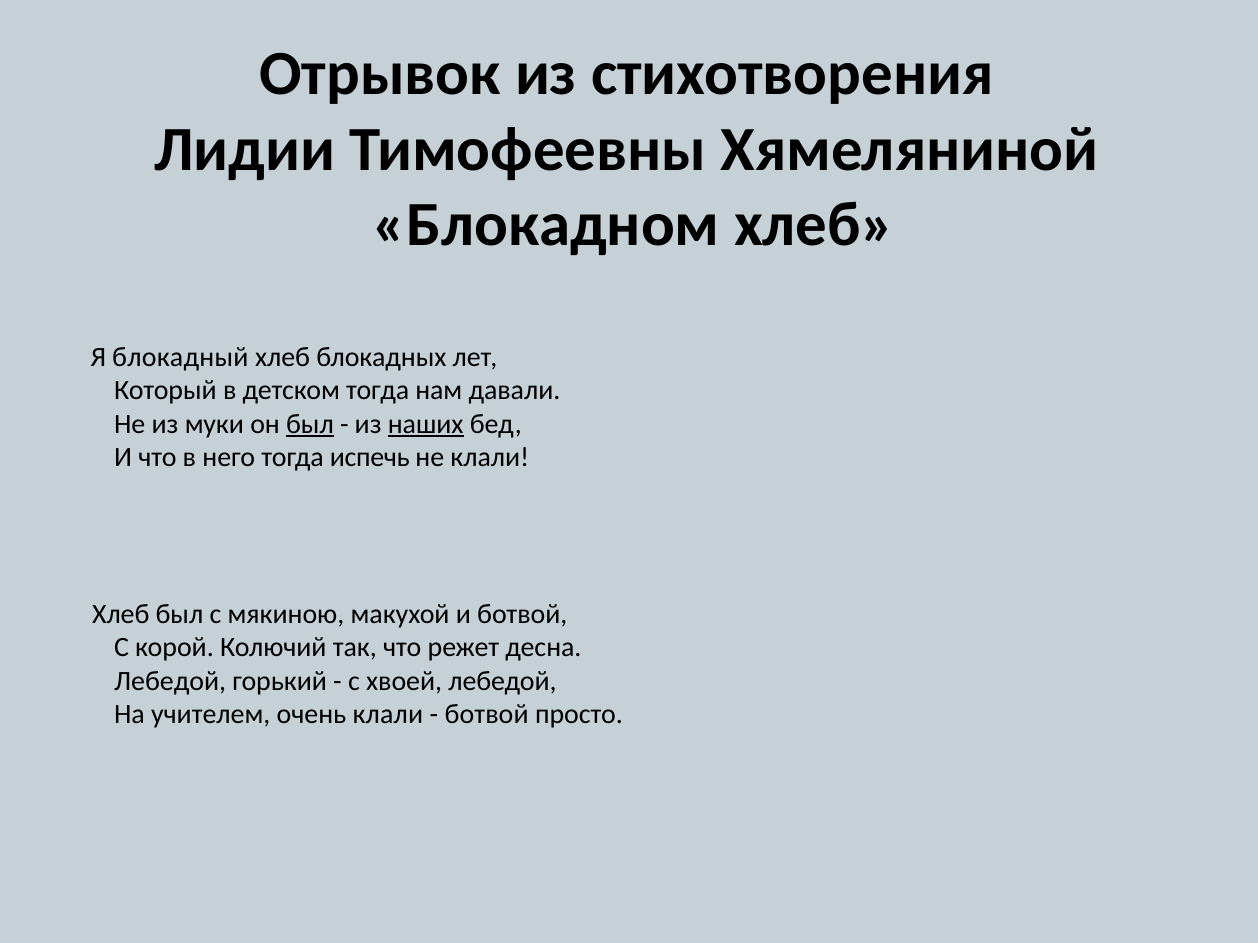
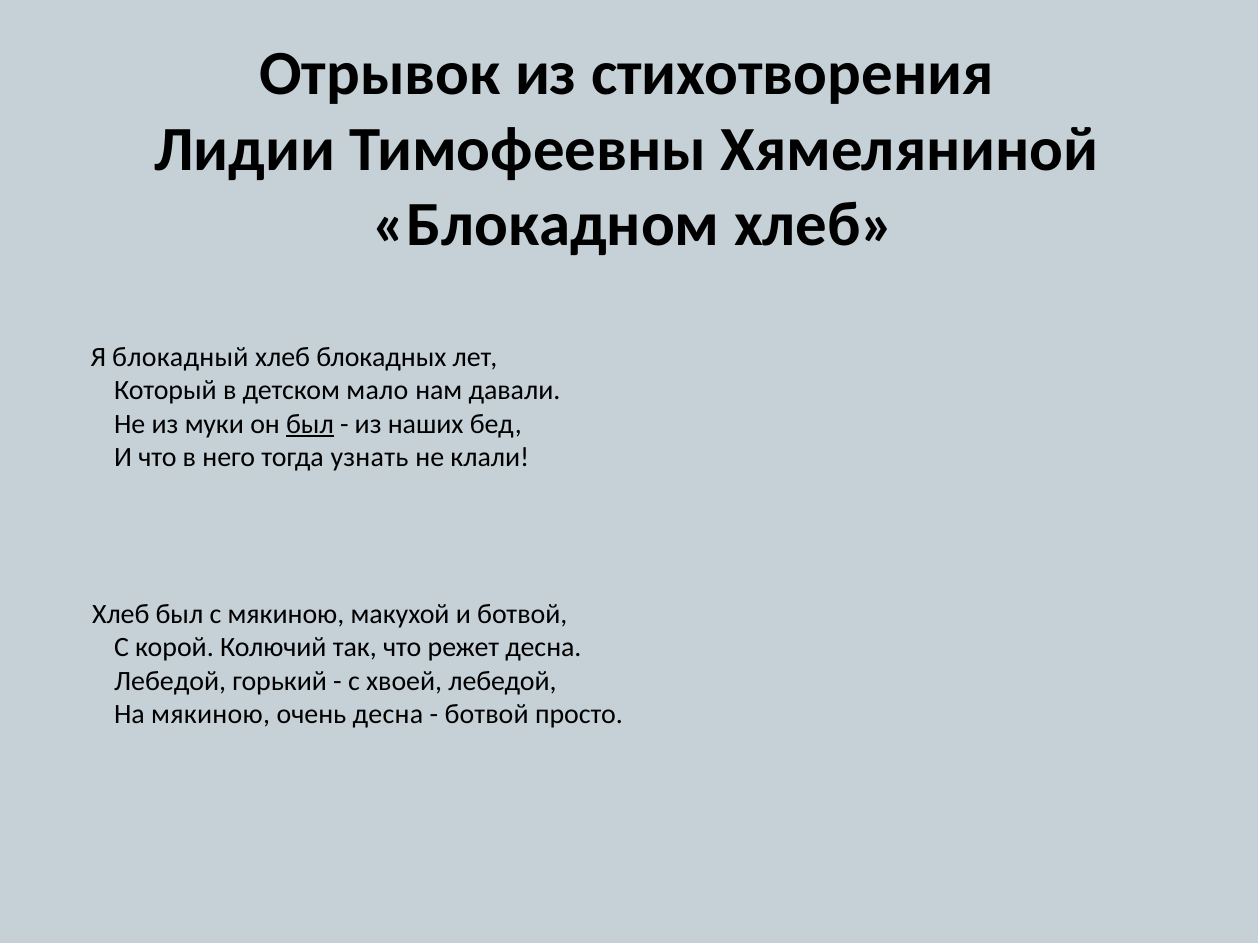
детском тогда: тогда -> мало
наших underline: present -> none
испечь: испечь -> узнать
На учителем: учителем -> мякиною
очень клали: клали -> десна
